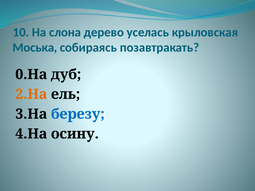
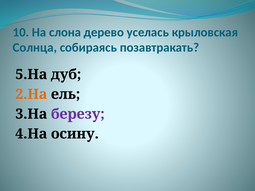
Моська: Моська -> Солнца
0.На: 0.На -> 5.На
березу colour: blue -> purple
